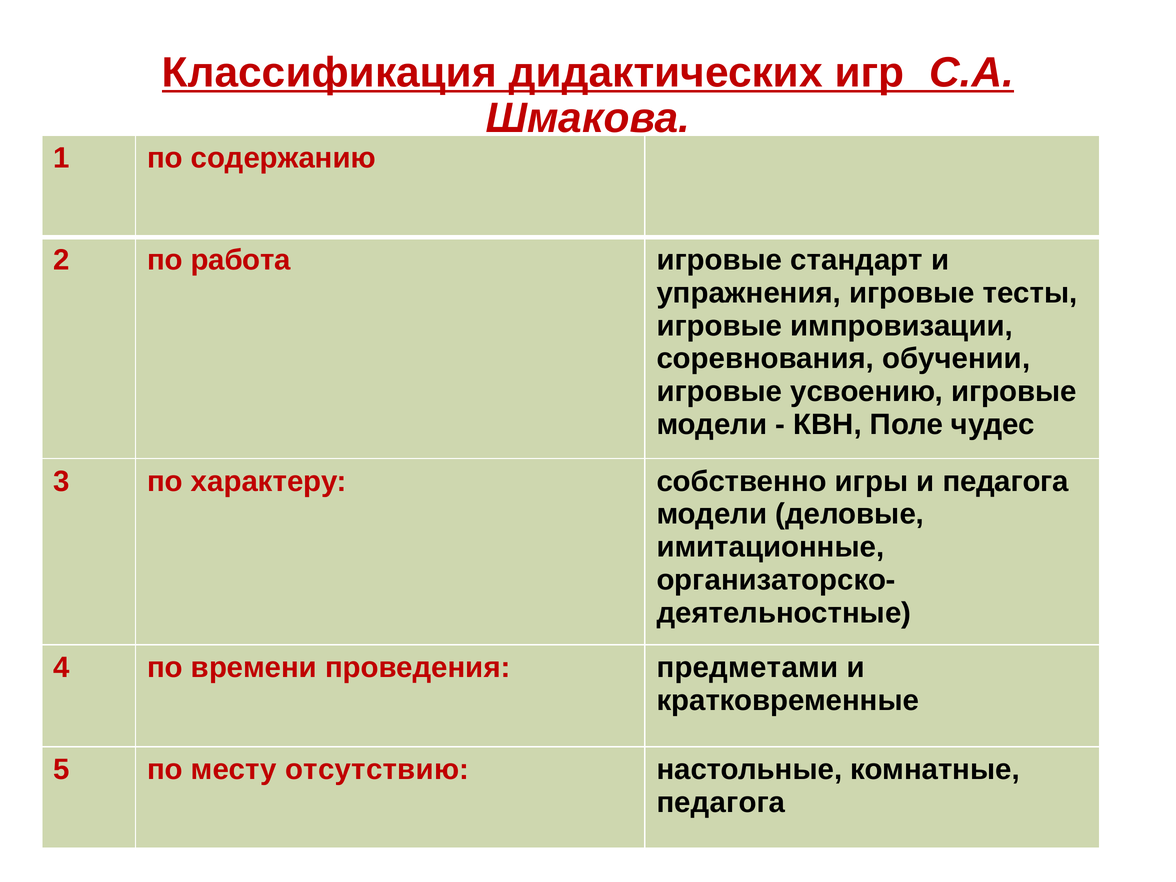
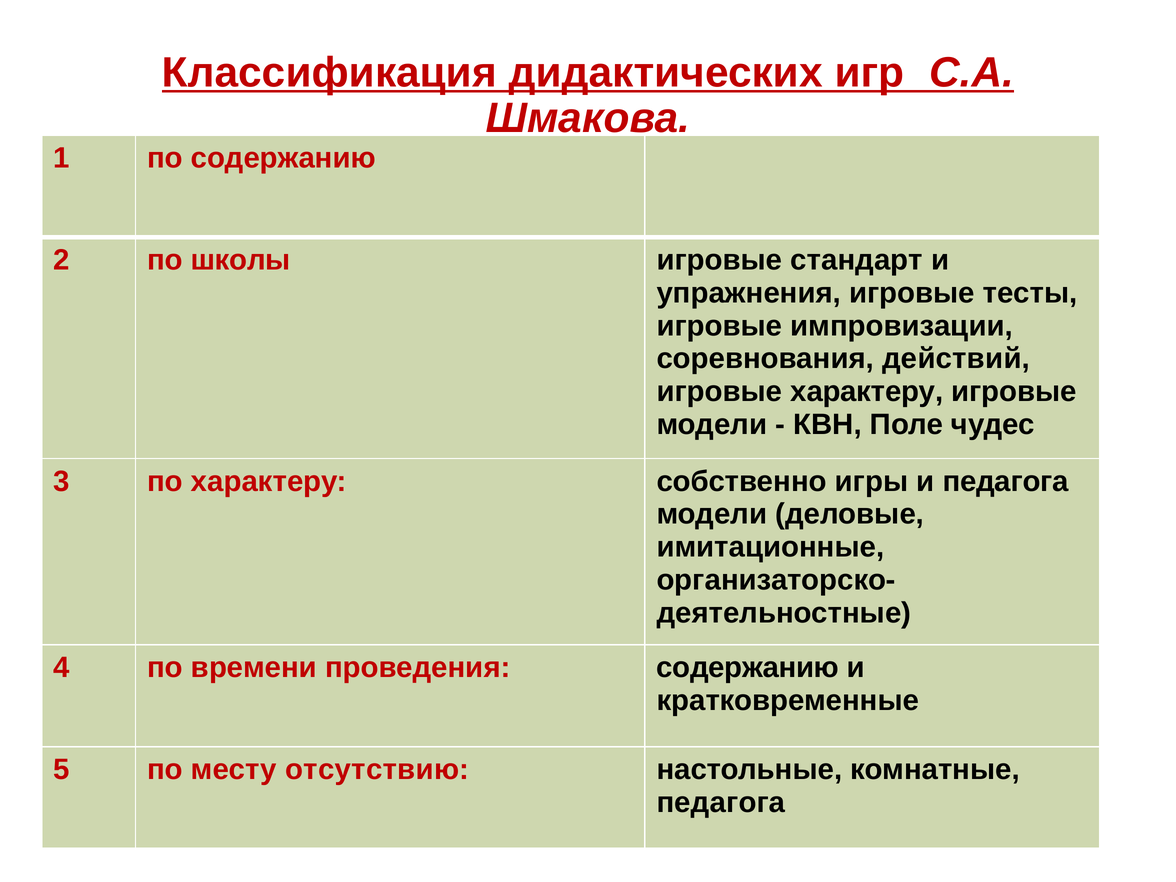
работа: работа -> школы
обучении: обучении -> действий
игровые усвоению: усвоению -> характеру
проведения предметами: предметами -> содержанию
